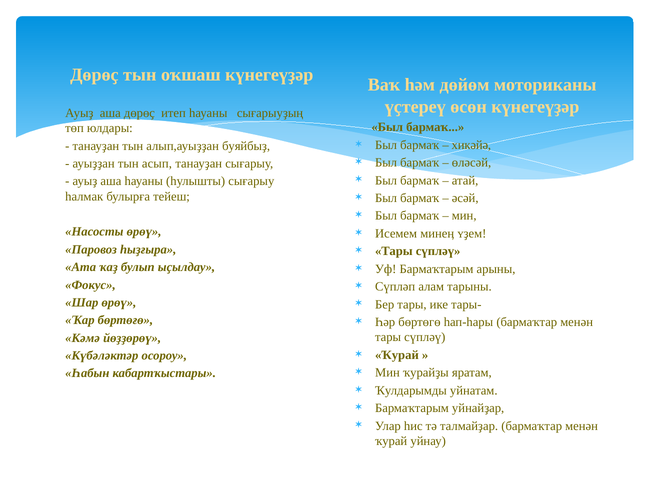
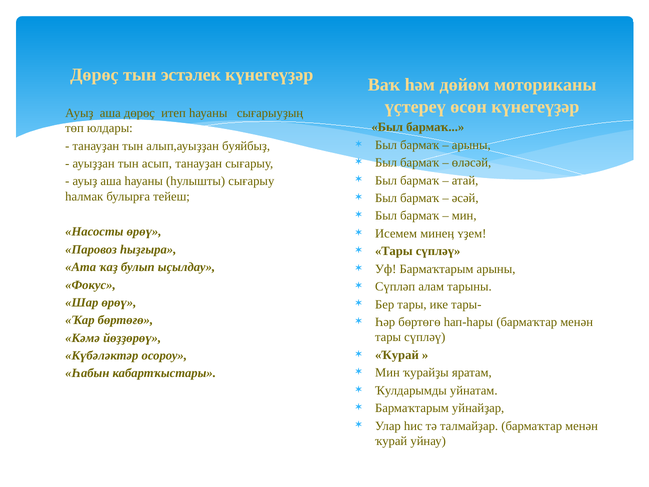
оҡшаш: оҡшаш -> эстәлек
хикәйә at (471, 145): хикәйә -> арыны
